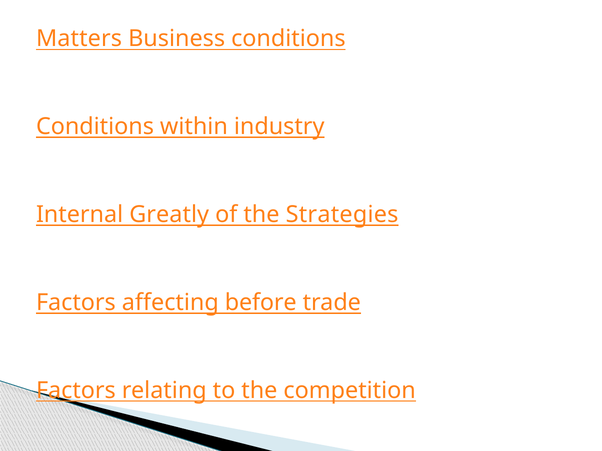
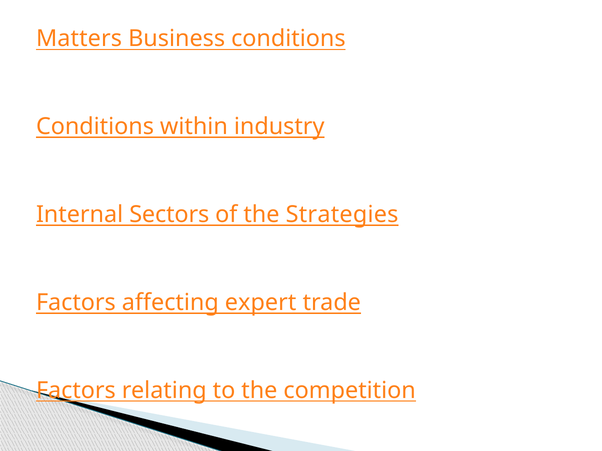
Greatly: Greatly -> Sectors
before: before -> expert
